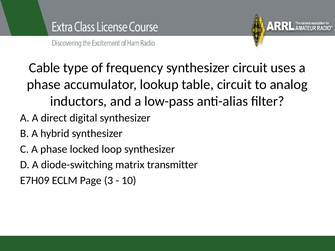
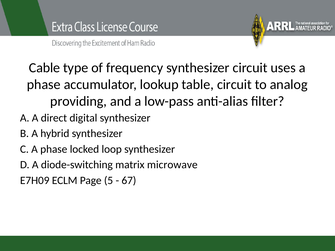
inductors: inductors -> providing
transmitter: transmitter -> microwave
3: 3 -> 5
10: 10 -> 67
